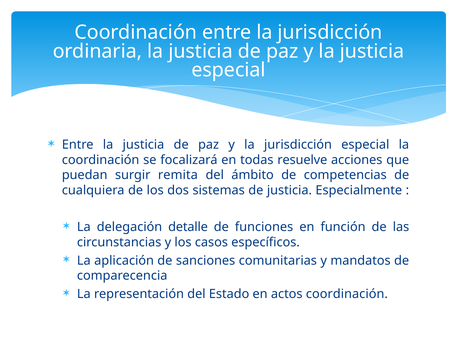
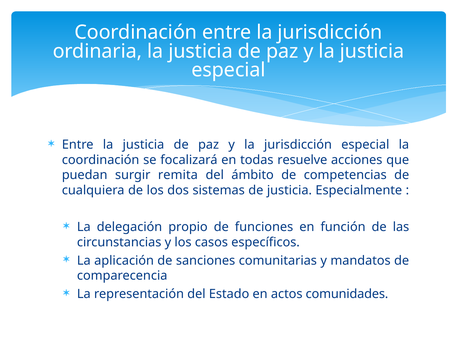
detalle: detalle -> propio
actos coordinación: coordinación -> comunidades
